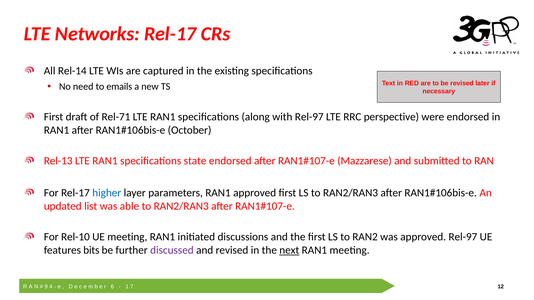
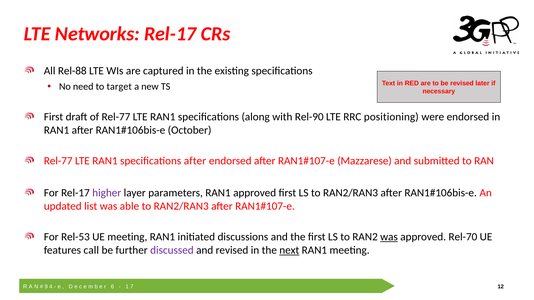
Rel-14: Rel-14 -> Rel-88
emails: emails -> target
of Rel-71: Rel-71 -> Rel-77
with Rel-97: Rel-97 -> Rel-90
perspective: perspective -> positioning
Rel-13 at (58, 161): Rel-13 -> Rel-77
specifications state: state -> after
higher colour: blue -> purple
Rel-10: Rel-10 -> Rel-53
was at (389, 237) underline: none -> present
approved Rel-97: Rel-97 -> Rel-70
bits: bits -> call
